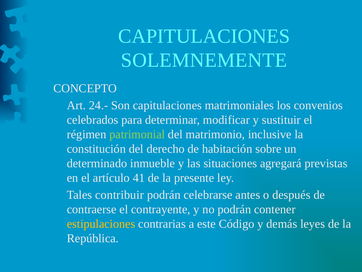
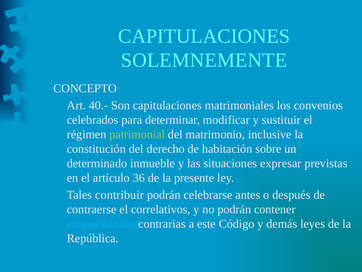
24.-: 24.- -> 40.-
agregará: agregará -> expresar
41: 41 -> 36
contrayente: contrayente -> correlativos
estipulaciones colour: yellow -> light blue
